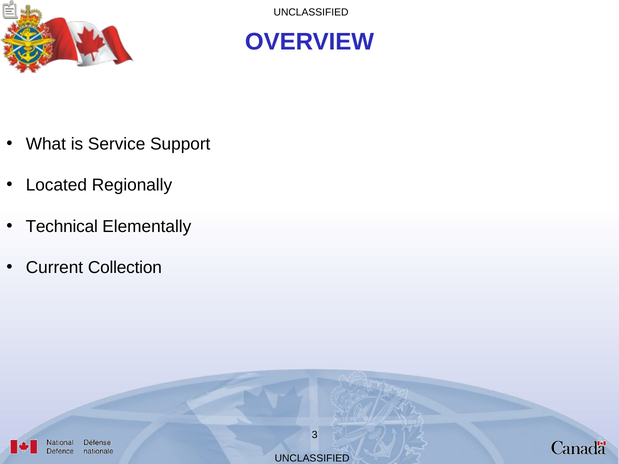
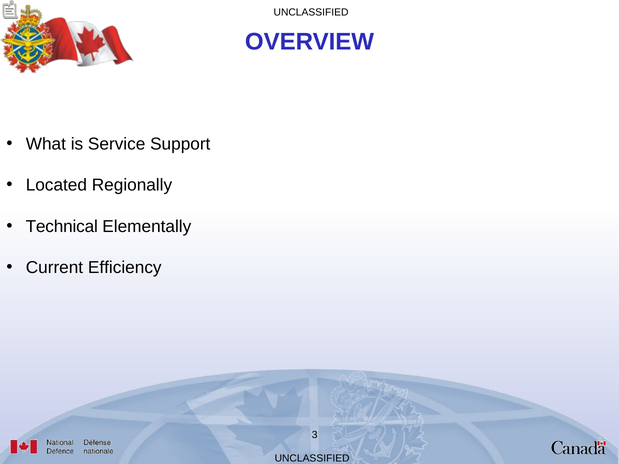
Collection: Collection -> Efficiency
